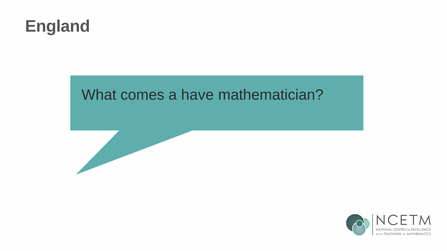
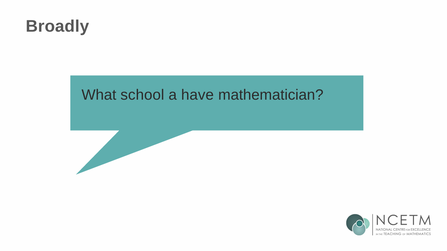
England: England -> Broadly
comes: comes -> school
